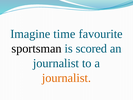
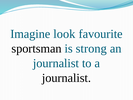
time: time -> look
scored: scored -> strong
journalist at (66, 78) colour: orange -> black
